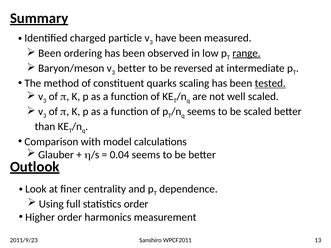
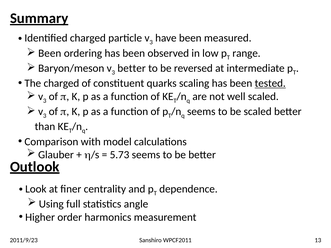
range underline: present -> none
The method: method -> charged
0.04: 0.04 -> 5.73
statistics order: order -> angle
